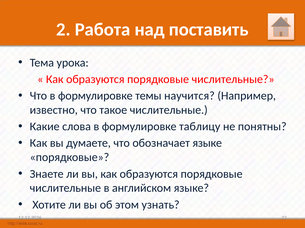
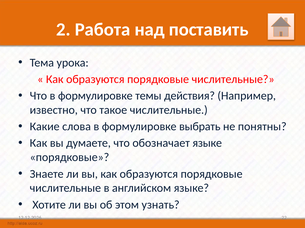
научится: научится -> действия
таблицу: таблицу -> выбрать
